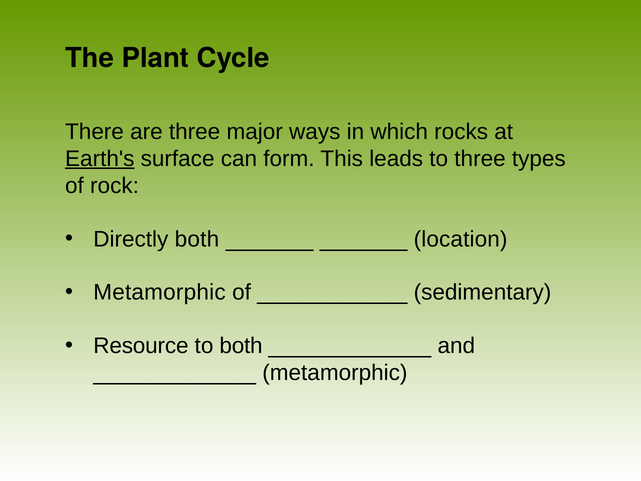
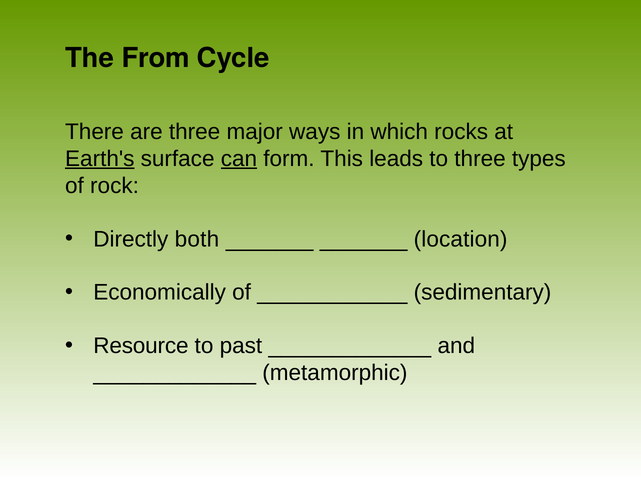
Plant: Plant -> From
can underline: none -> present
Metamorphic at (159, 292): Metamorphic -> Economically
to both: both -> past
